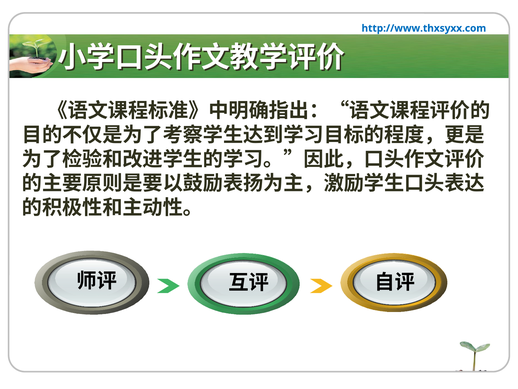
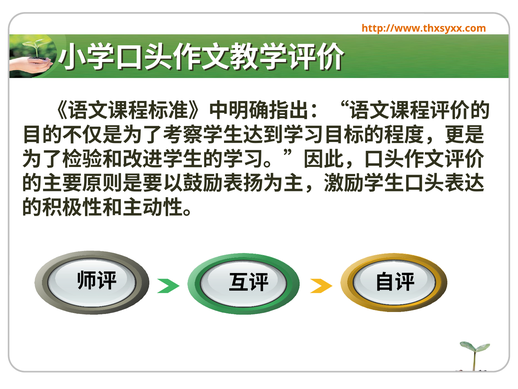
http://www.thxsyxx.com colour: blue -> orange
